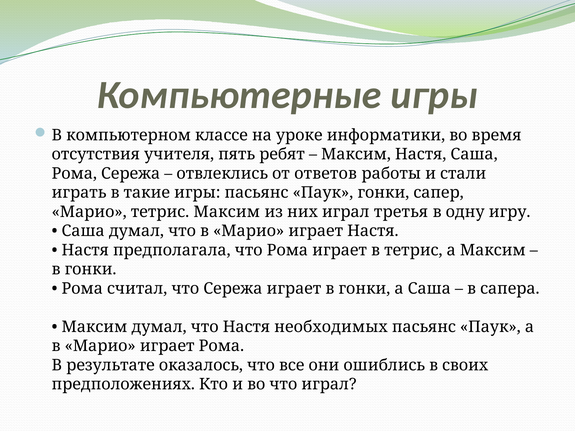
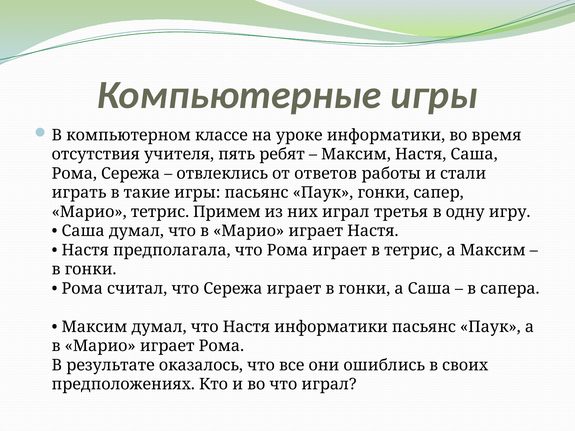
тетрис Максим: Максим -> Примем
Настя необходимых: необходимых -> информатики
